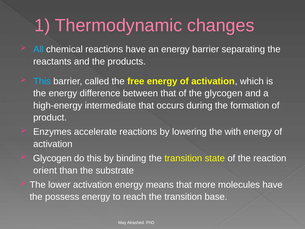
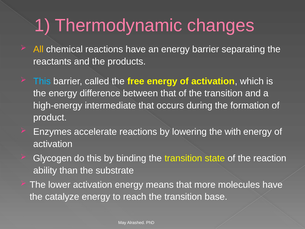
All colour: light blue -> yellow
of the glycogen: glycogen -> transition
orient: orient -> ability
possess: possess -> catalyze
